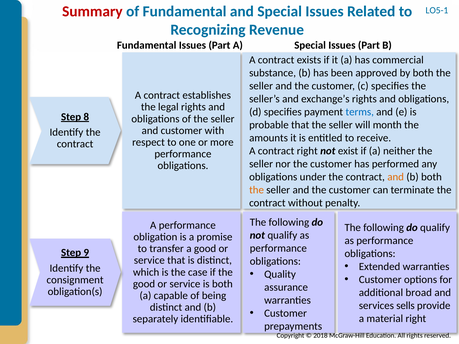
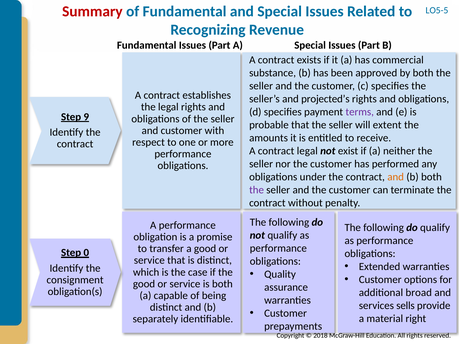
LO5-1: LO5-1 -> LO5-5
exchange’s: exchange’s -> projected’s
terms colour: blue -> purple
8: 8 -> 9
month: month -> extent
contract right: right -> legal
the at (257, 190) colour: orange -> purple
9: 9 -> 0
